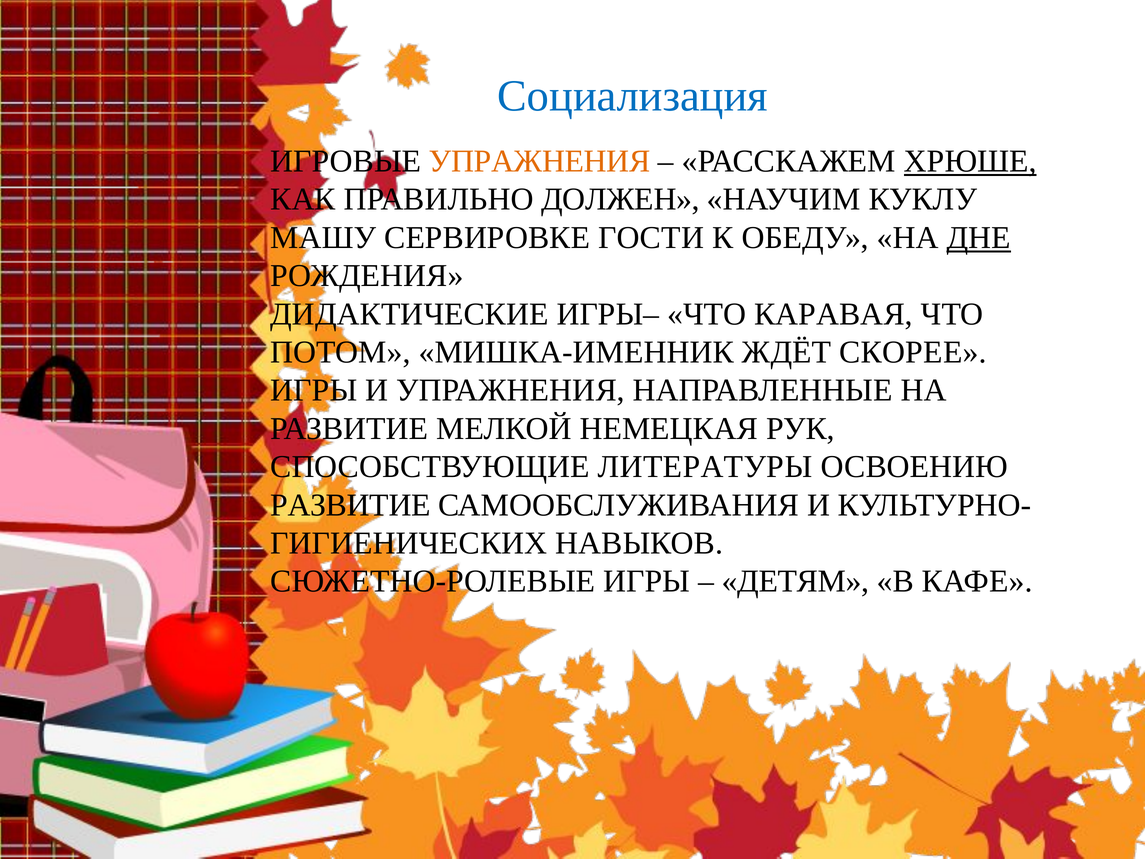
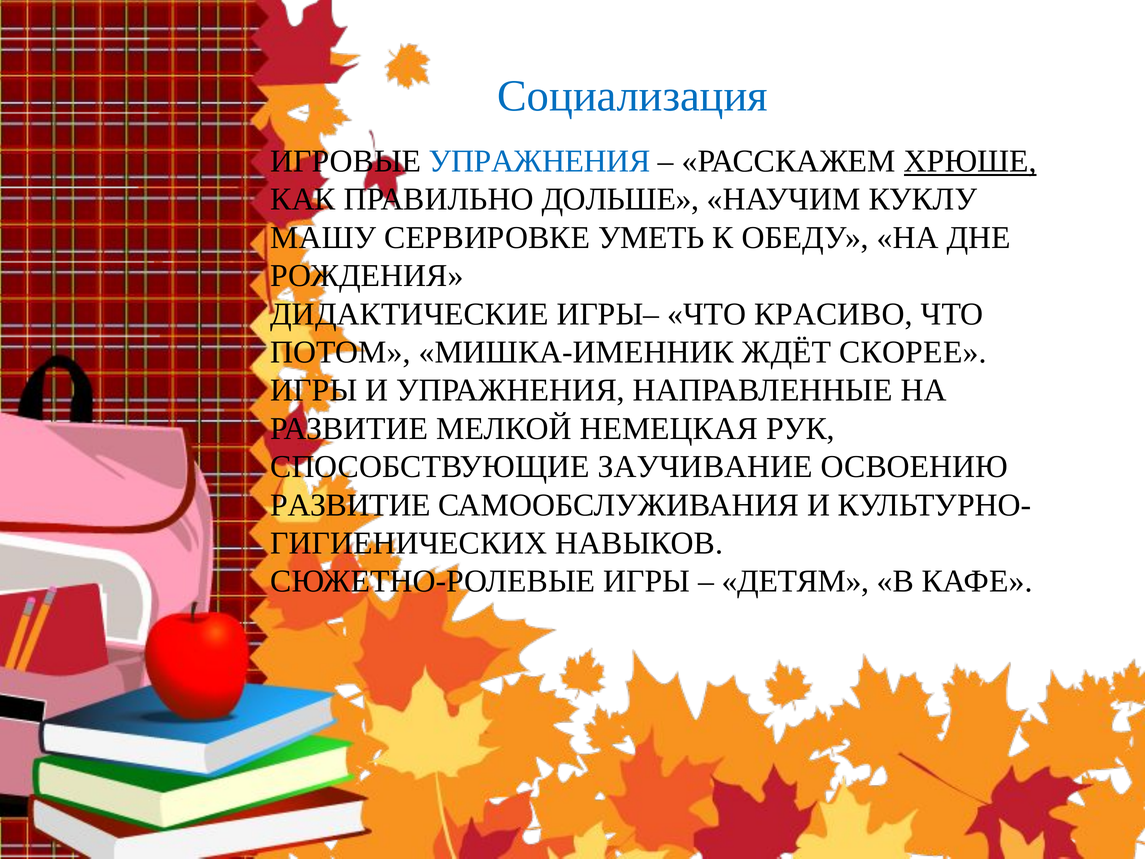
УПРАЖНЕНИЯ at (540, 161) colour: orange -> blue
ДОЛЖЕН: ДОЛЖЕН -> ДОЛЬШЕ
ГОСТИ: ГОСТИ -> УМЕТЬ
ДНЕ underline: present -> none
КАРАВАЯ: КАРАВАЯ -> КРАСИВО
ЛИТЕРАТУРЫ: ЛИТЕРАТУРЫ -> ЗАУЧИВАНИЕ
